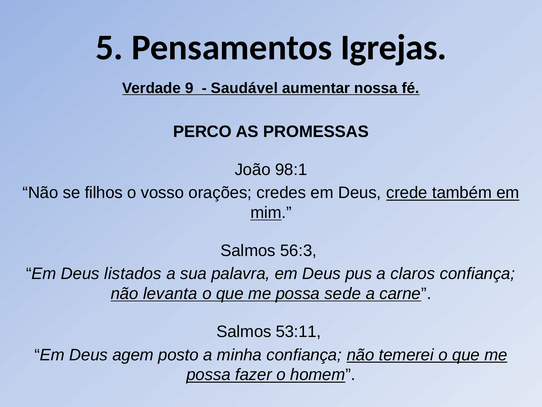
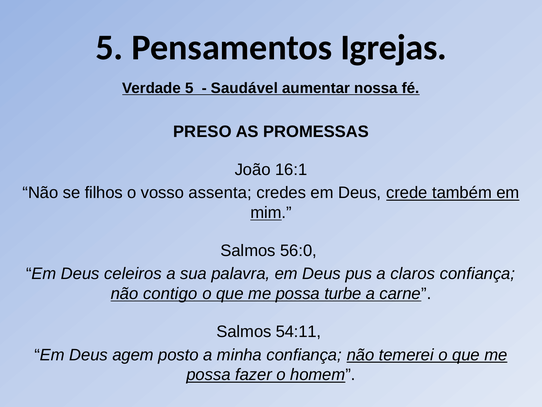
Verdade 9: 9 -> 5
PERCO: PERCO -> PRESO
98:1: 98:1 -> 16:1
orações: orações -> assenta
56:3: 56:3 -> 56:0
listados: listados -> celeiros
levanta: levanta -> contigo
sede: sede -> turbe
53:11: 53:11 -> 54:11
